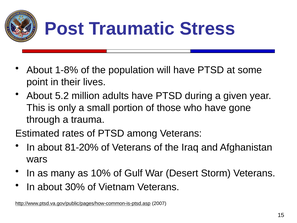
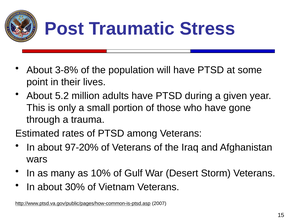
1-8%: 1-8% -> 3-8%
81-20%: 81-20% -> 97-20%
